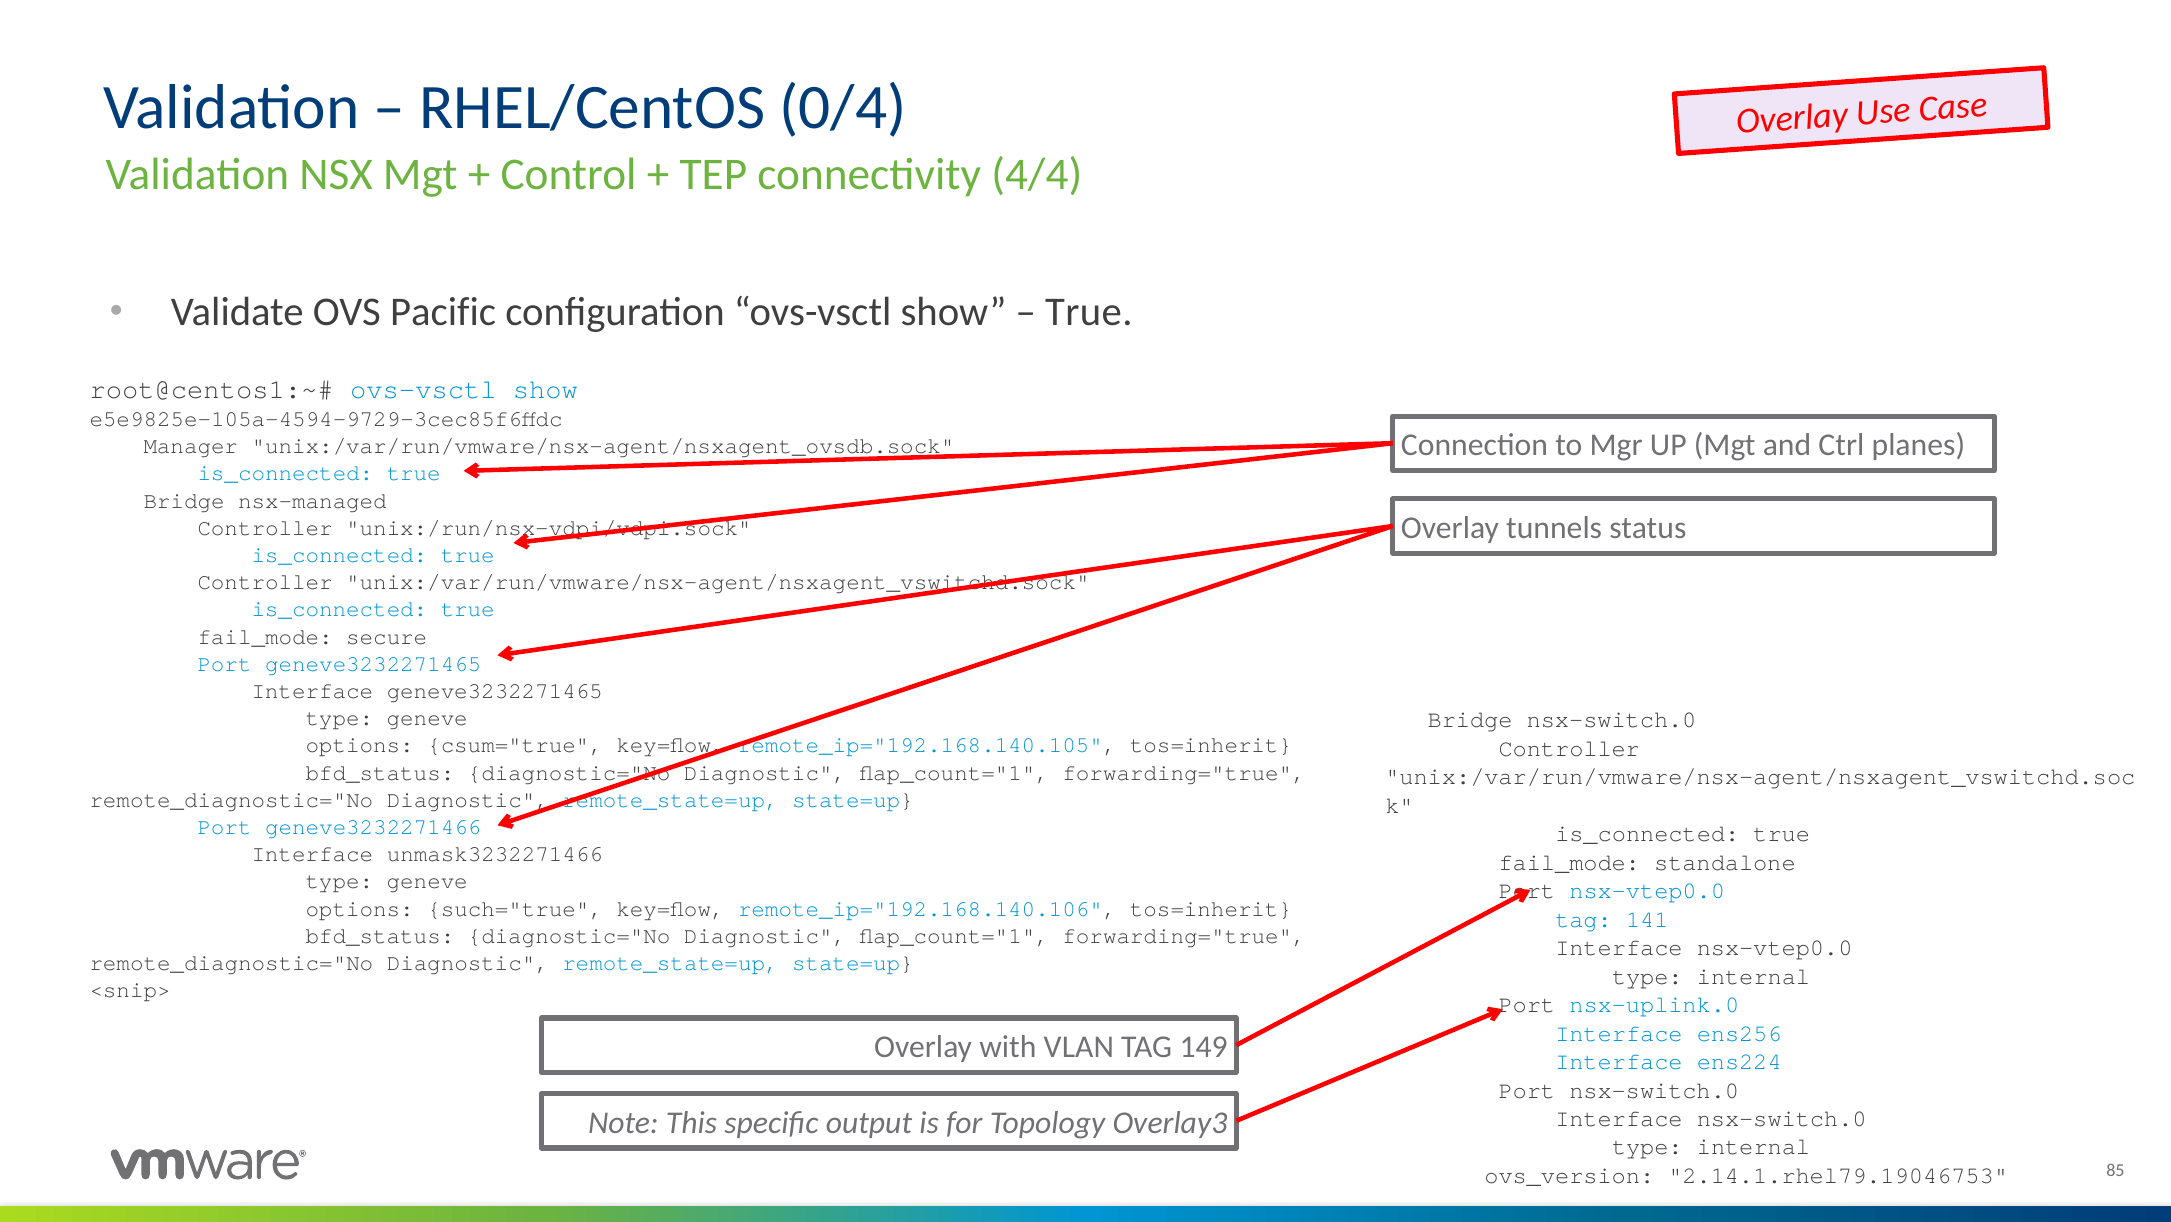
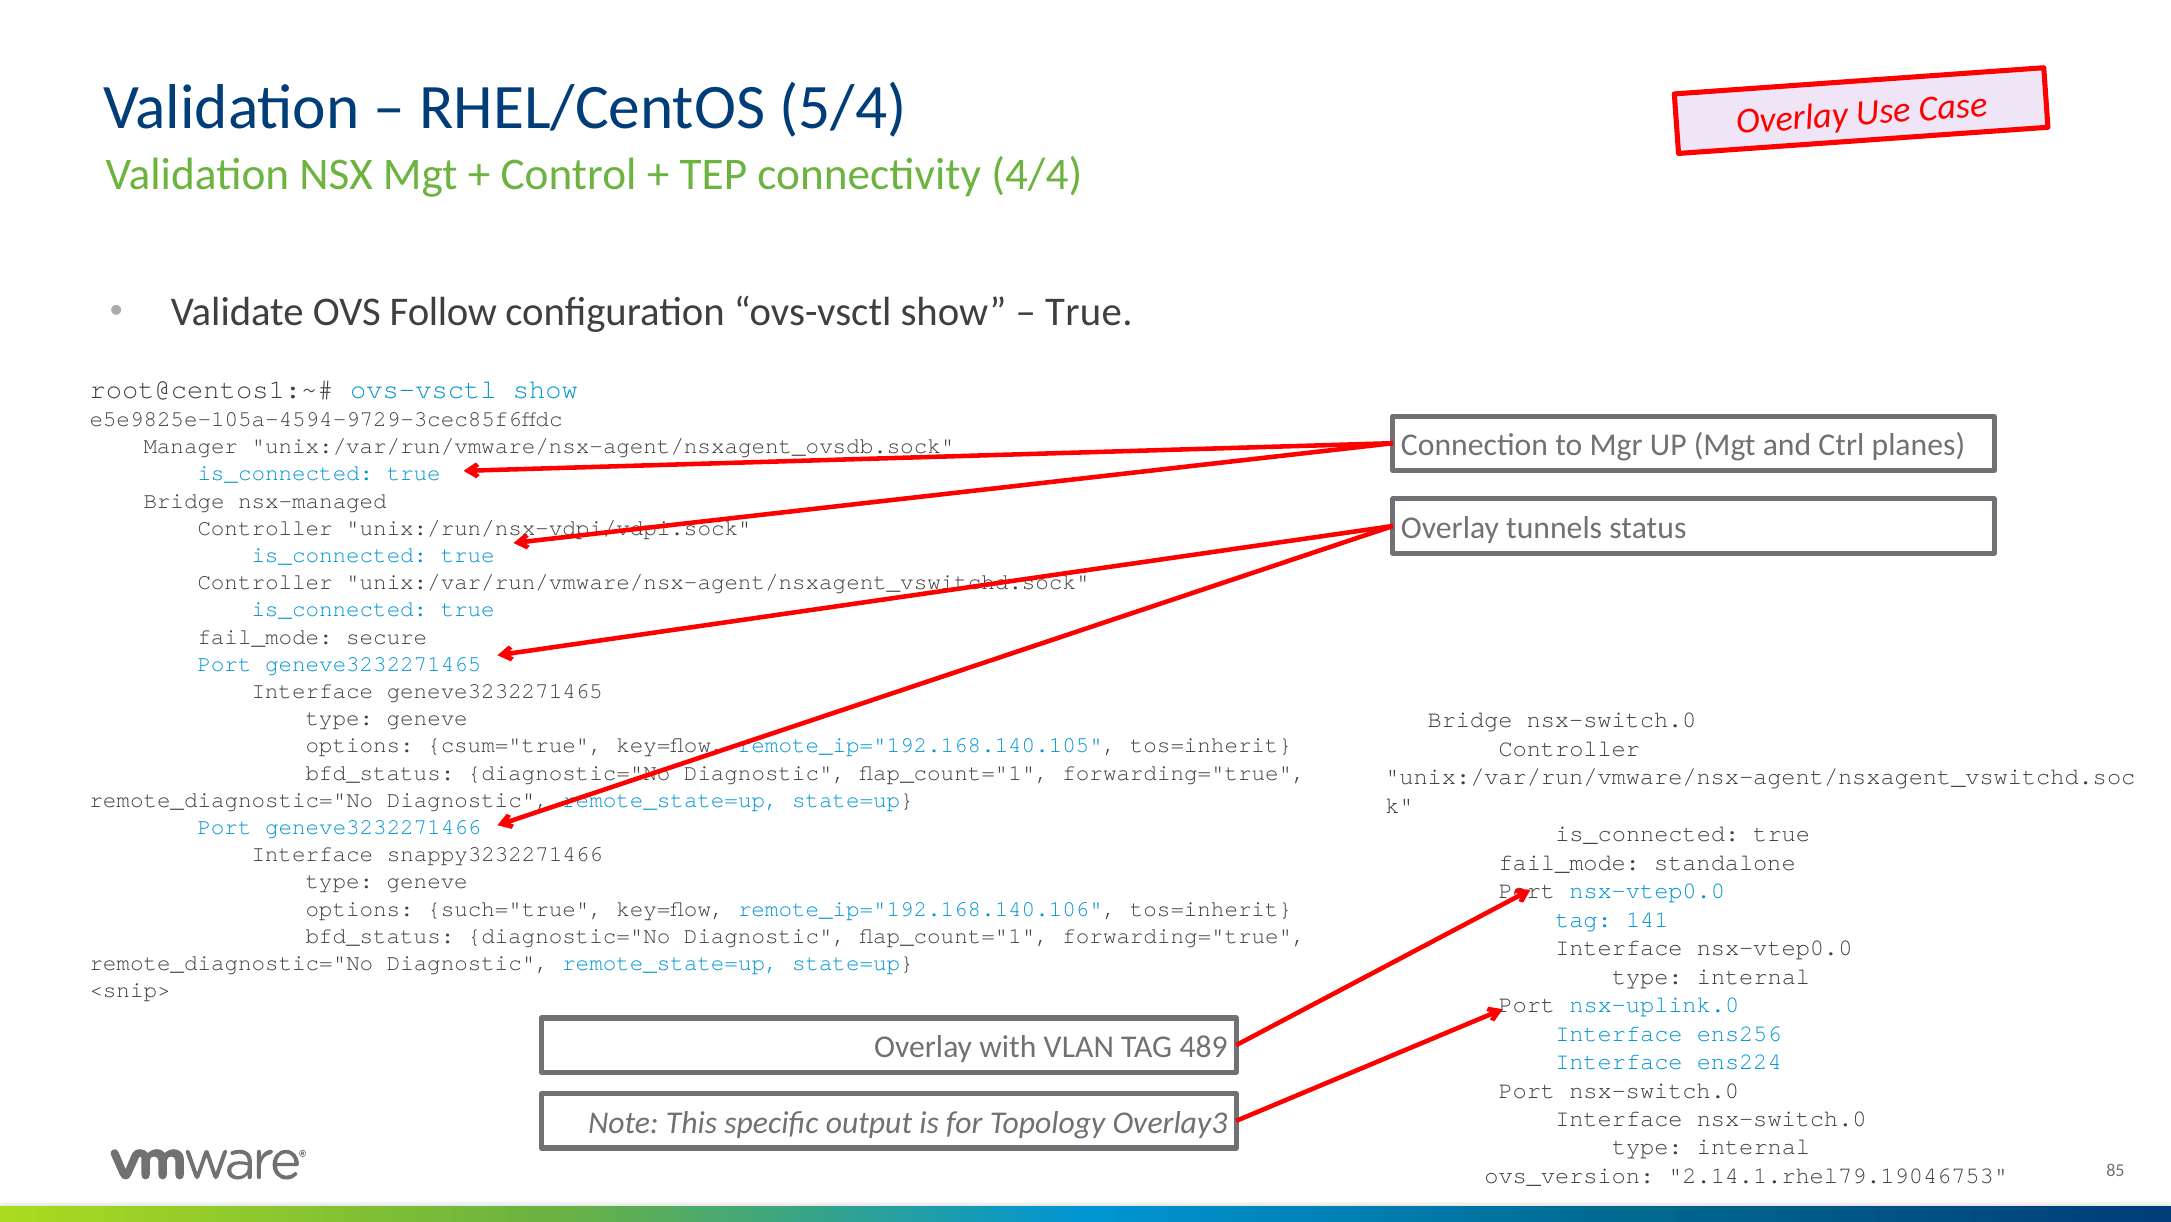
0/4: 0/4 -> 5/4
Pacific: Pacific -> Follow
unmask3232271466: unmask3232271466 -> snappy3232271466
149: 149 -> 489
